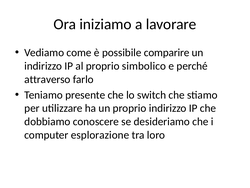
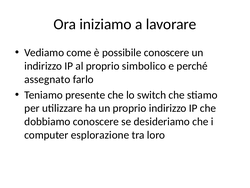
possibile comparire: comparire -> conoscere
attraverso: attraverso -> assegnato
